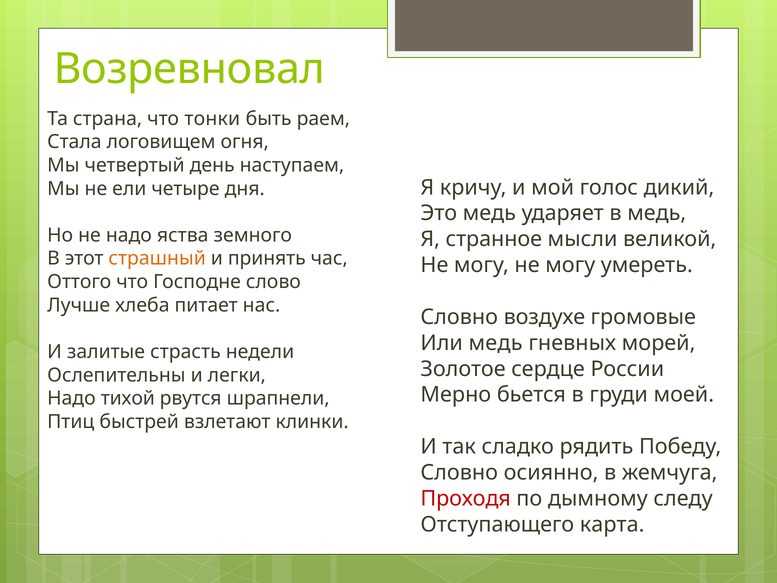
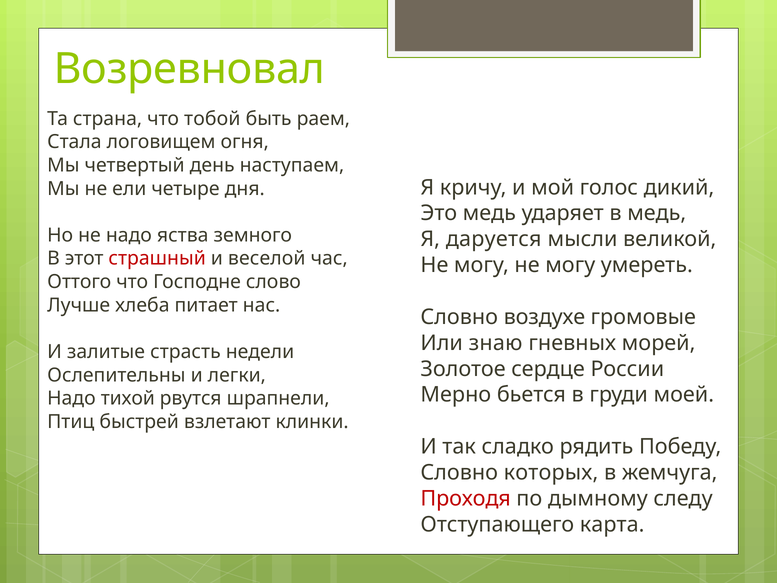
тонки: тонки -> тобой
странное: странное -> даруется
страшный colour: orange -> red
принять: принять -> веселой
Или медь: медь -> знаю
осиянно: осиянно -> которых
